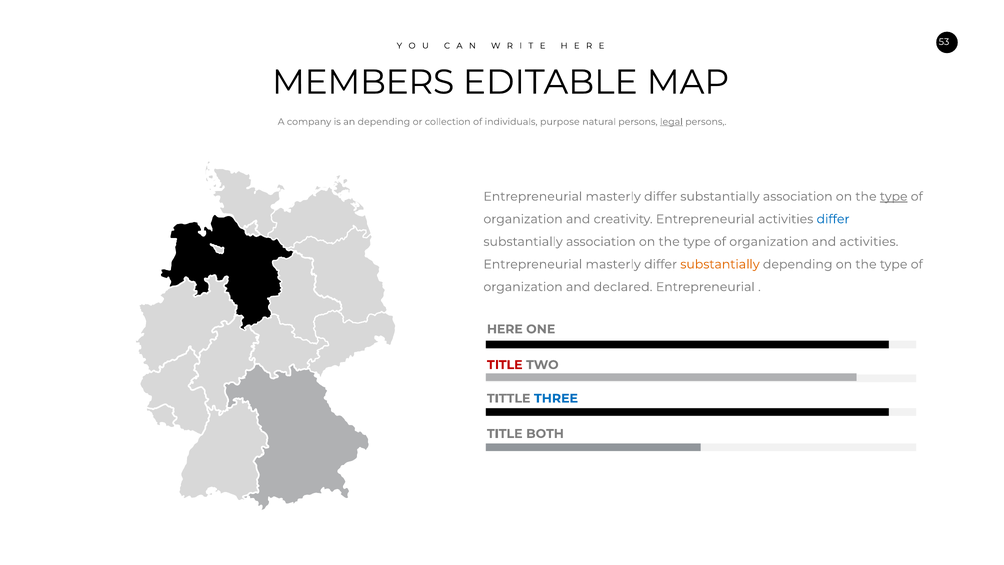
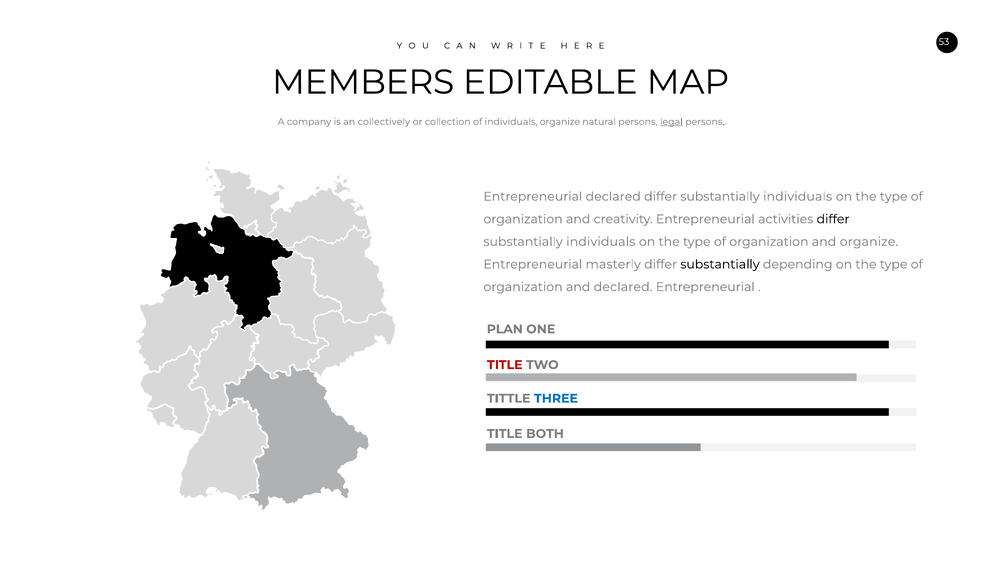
an depending: depending -> collectively
individuals purpose: purpose -> organize
masterly at (613, 196): masterly -> declared
association at (798, 196): association -> individuals
type at (894, 196) underline: present -> none
differ at (833, 219) colour: blue -> black
association at (601, 242): association -> individuals
and activities: activities -> organize
substantially at (720, 264) colour: orange -> black
HERE: HERE -> PLAN
